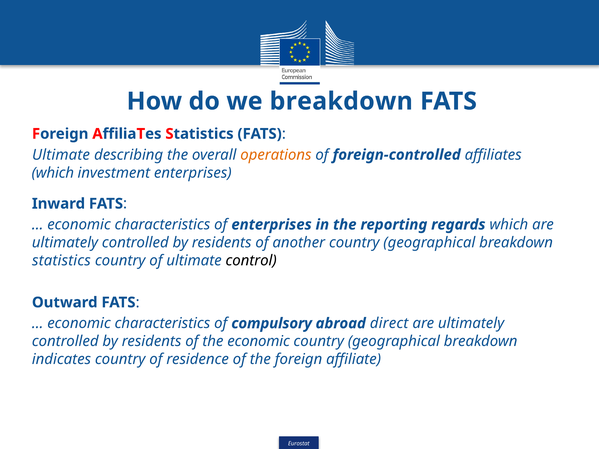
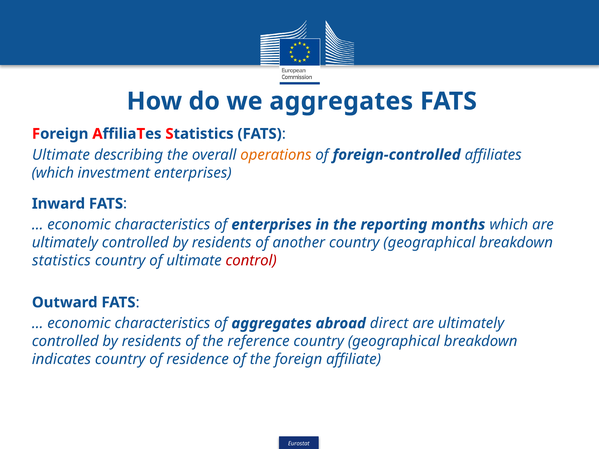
we breakdown: breakdown -> aggregates
regards: regards -> months
control colour: black -> red
of compulsory: compulsory -> aggregates
the economic: economic -> reference
